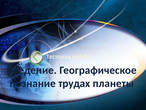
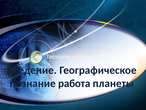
познание трудах: трудах -> работа
